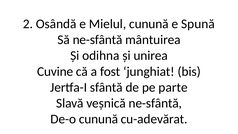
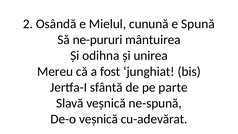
Să ne-sfântă: ne-sfântă -> ne-pururi
Cuvine: Cuvine -> Mereu
veșnică ne-sfântă: ne-sfântă -> ne-spună
De-o cunună: cunună -> veșnică
